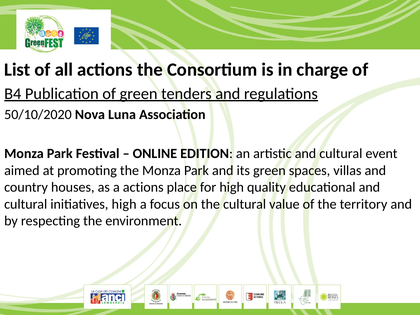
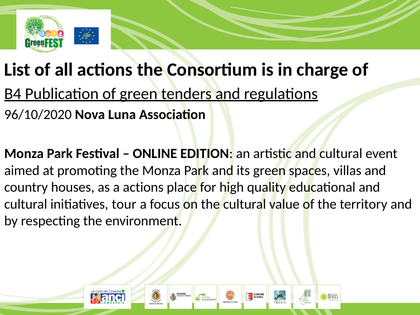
50/10/2020: 50/10/2020 -> 96/10/2020
initiatives high: high -> tour
